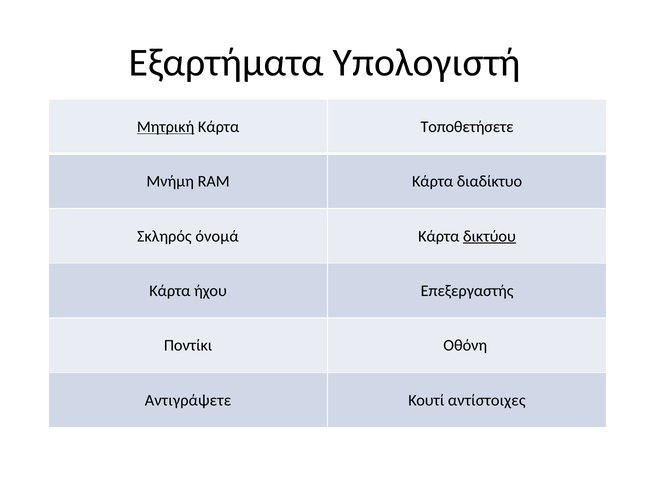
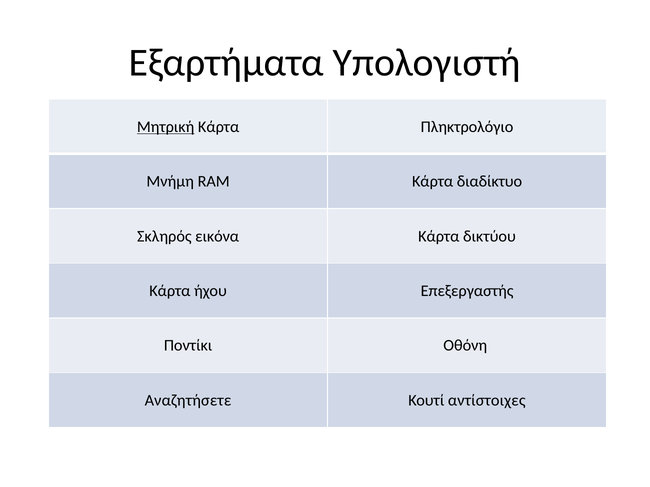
Τοποθετήσετε: Τοποθετήσετε -> Πληκτρολόγιο
όνομά: όνομά -> εικόνα
δικτύου underline: present -> none
Αντιγράψετε: Αντιγράψετε -> Αναζητήσετε
